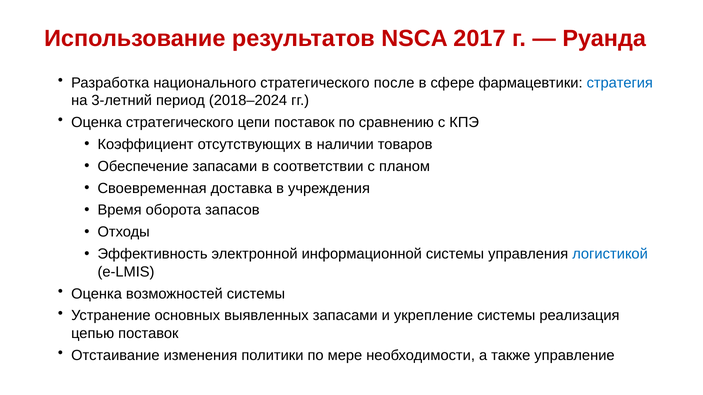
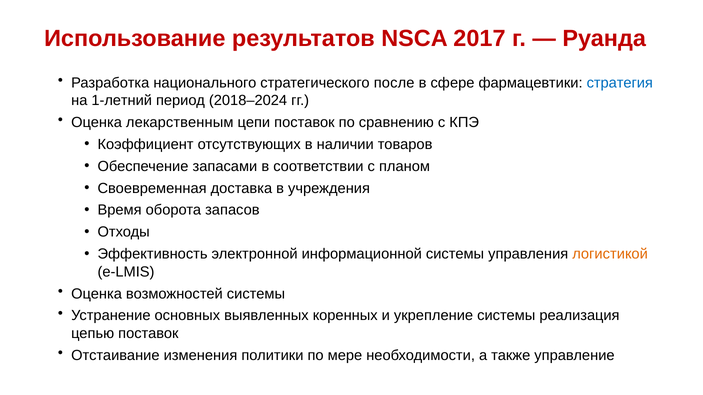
3-летний: 3-летний -> 1-летний
Оценка стратегического: стратегического -> лекарственным
логистикой colour: blue -> orange
выявленных запасами: запасами -> коренных
